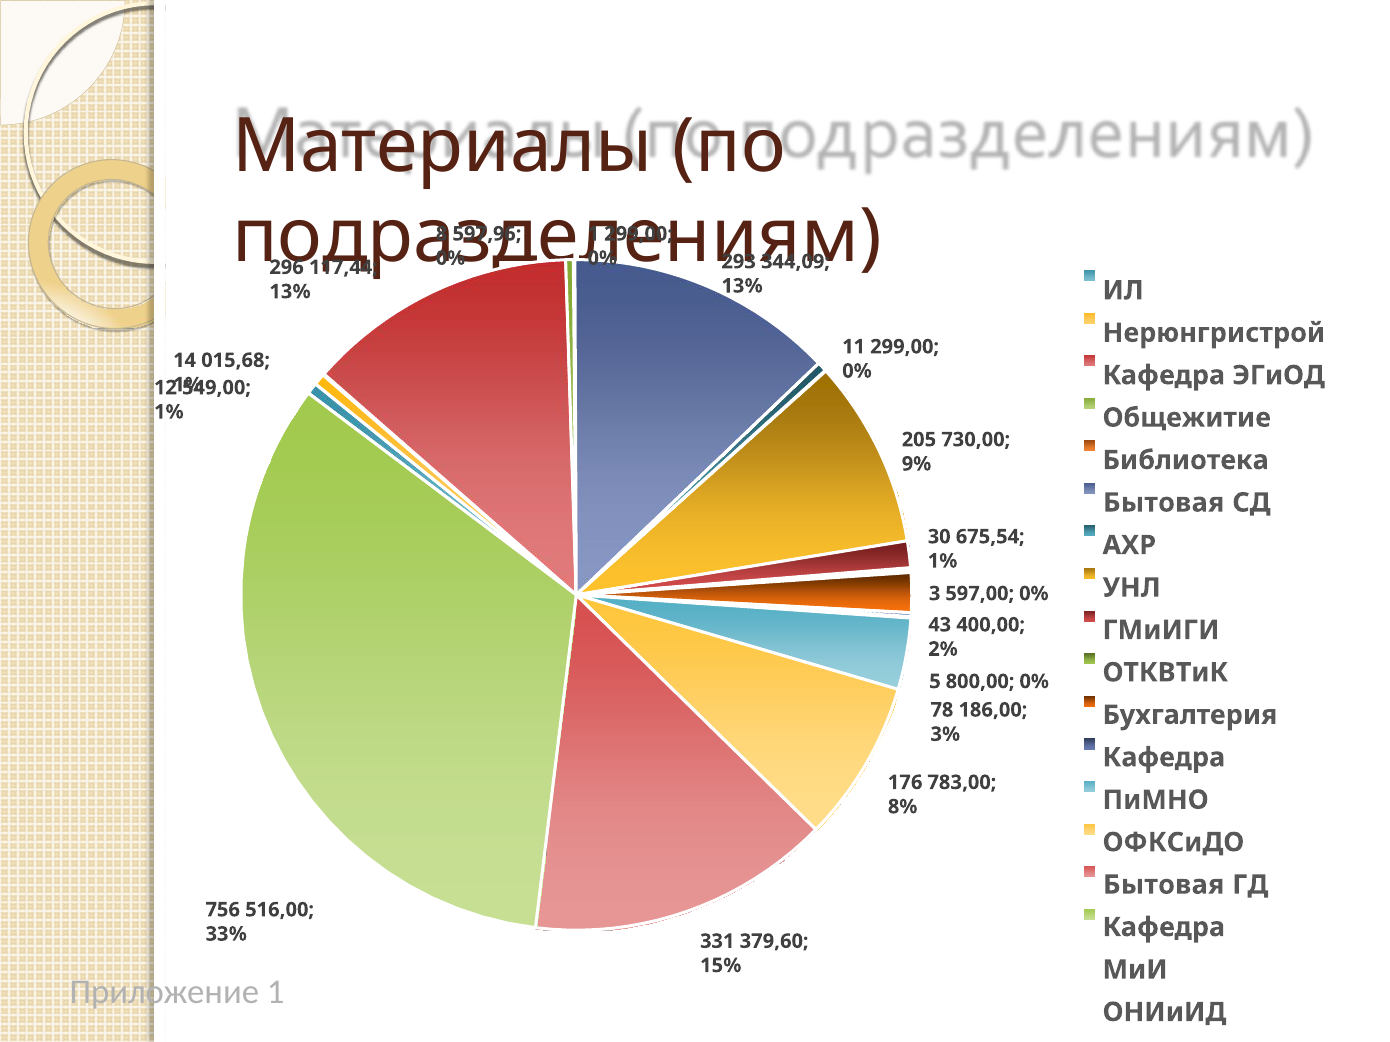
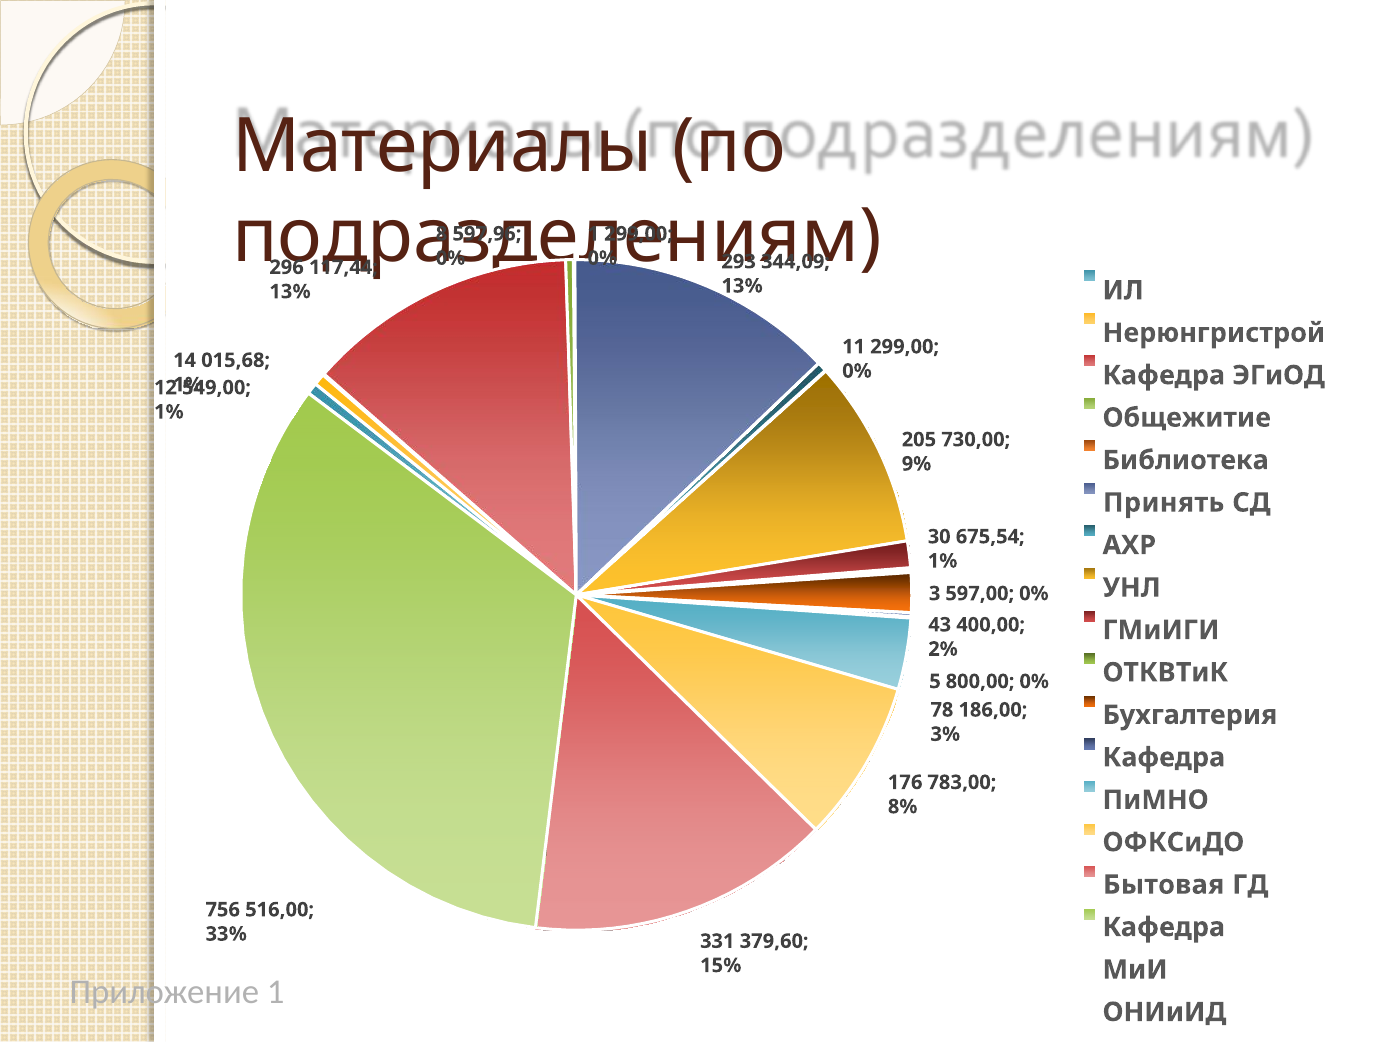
Бытовая at (1164, 503): Бытовая -> Принять
